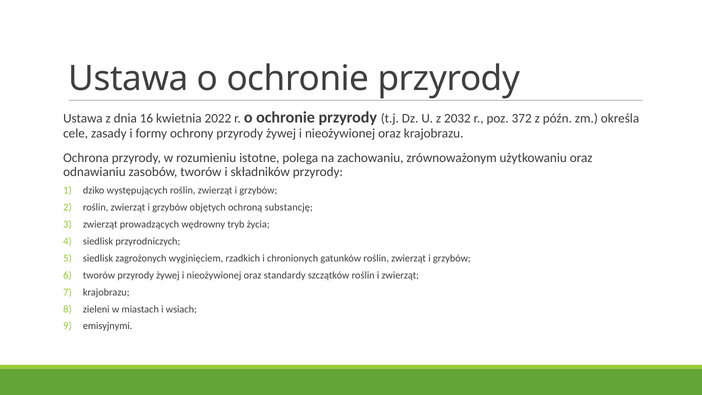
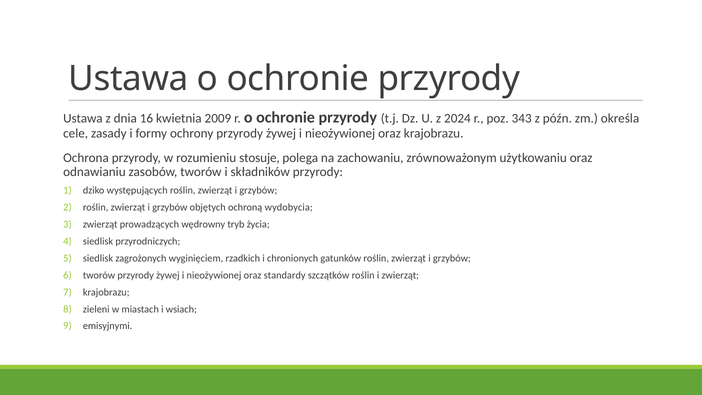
2022: 2022 -> 2009
2032: 2032 -> 2024
372: 372 -> 343
istotne: istotne -> stosuje
substancję: substancję -> wydobycia
